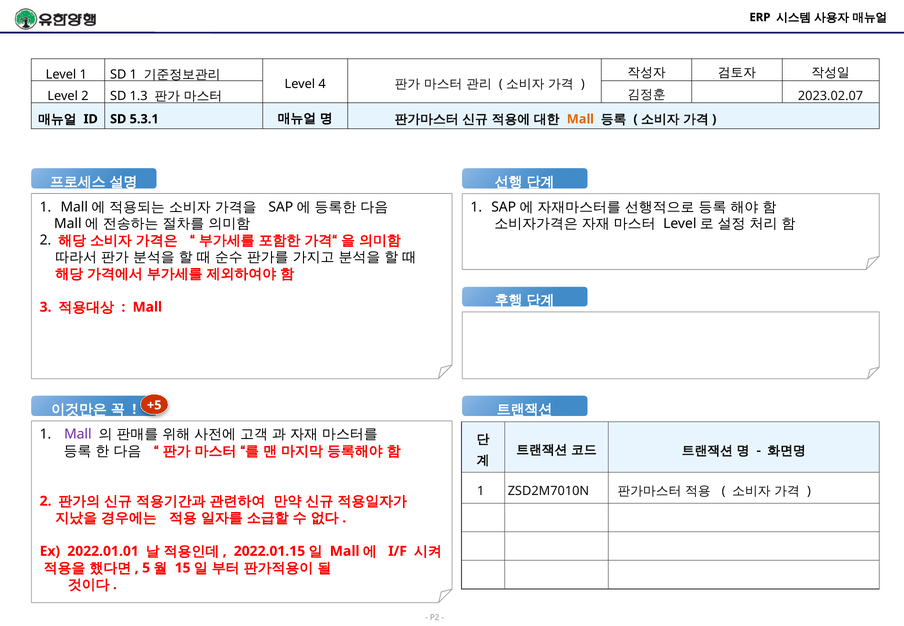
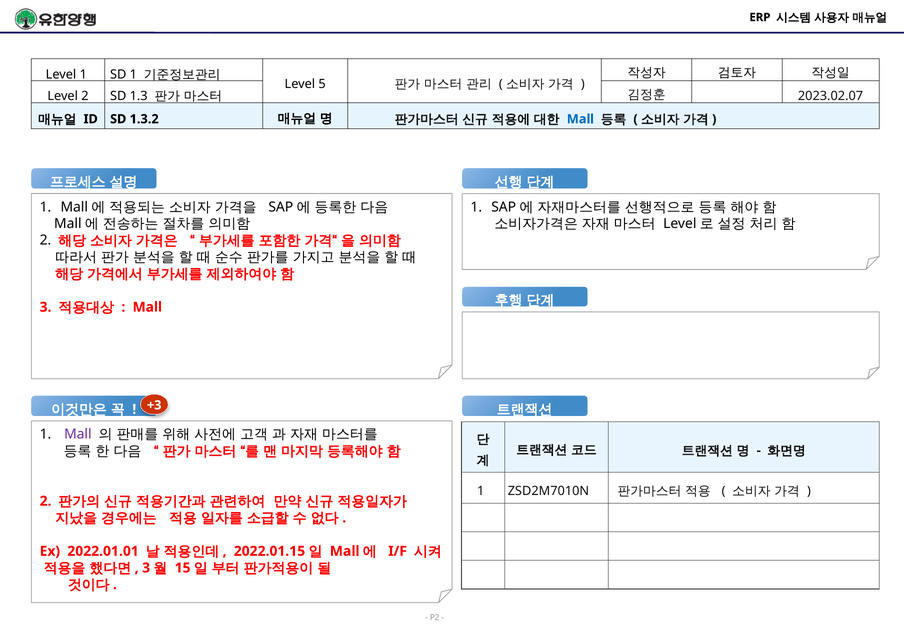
4: 4 -> 5
5.3.1: 5.3.1 -> 1.3.2
Mall at (580, 119) colour: orange -> blue
+5: +5 -> +3
5 at (146, 568): 5 -> 3
